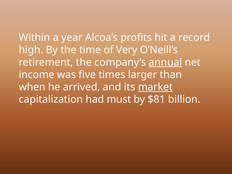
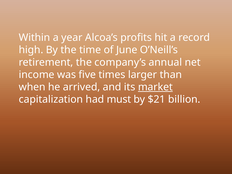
Very: Very -> June
annual underline: present -> none
$81: $81 -> $21
